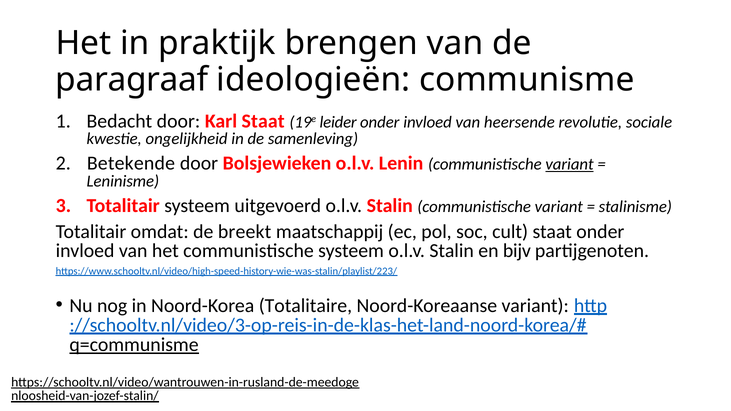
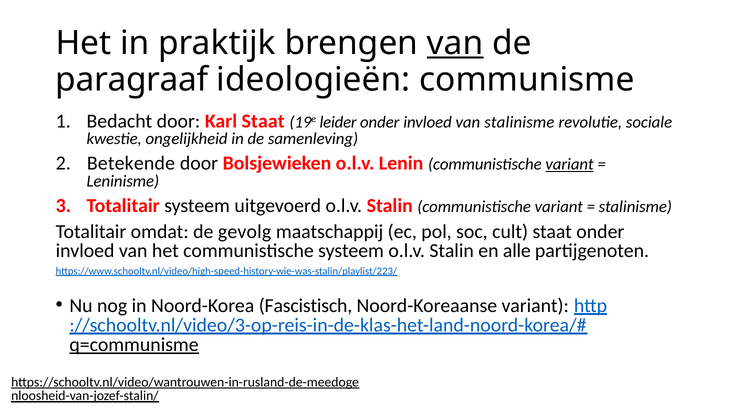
van at (455, 43) underline: none -> present
van heersende: heersende -> stalinisme
breekt: breekt -> gevolg
bijv: bijv -> alle
Totalitaire: Totalitaire -> Fascistisch
